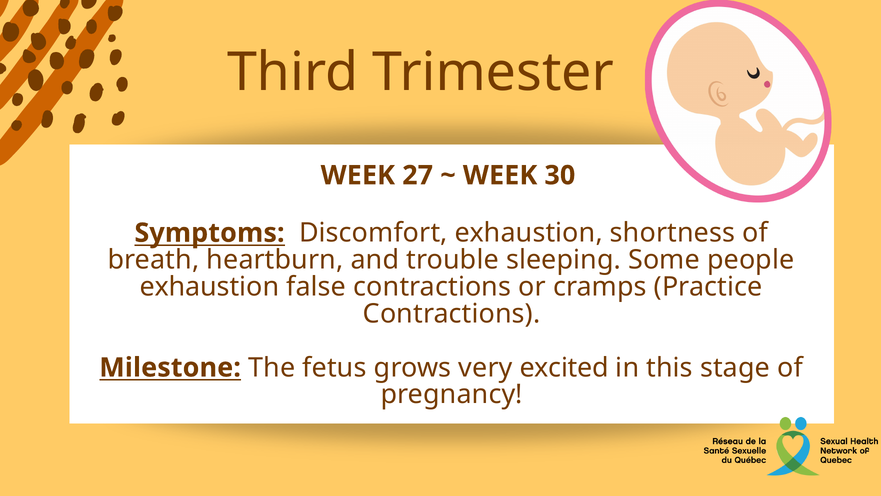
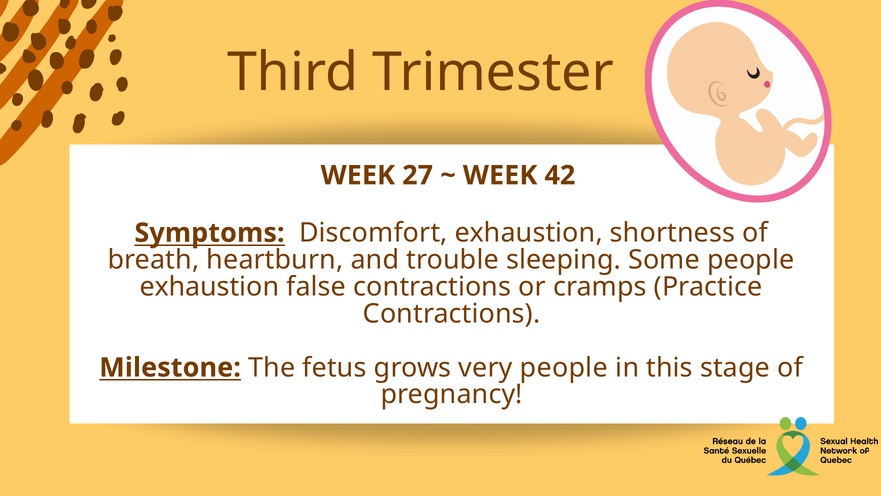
30: 30 -> 42
very excited: excited -> people
